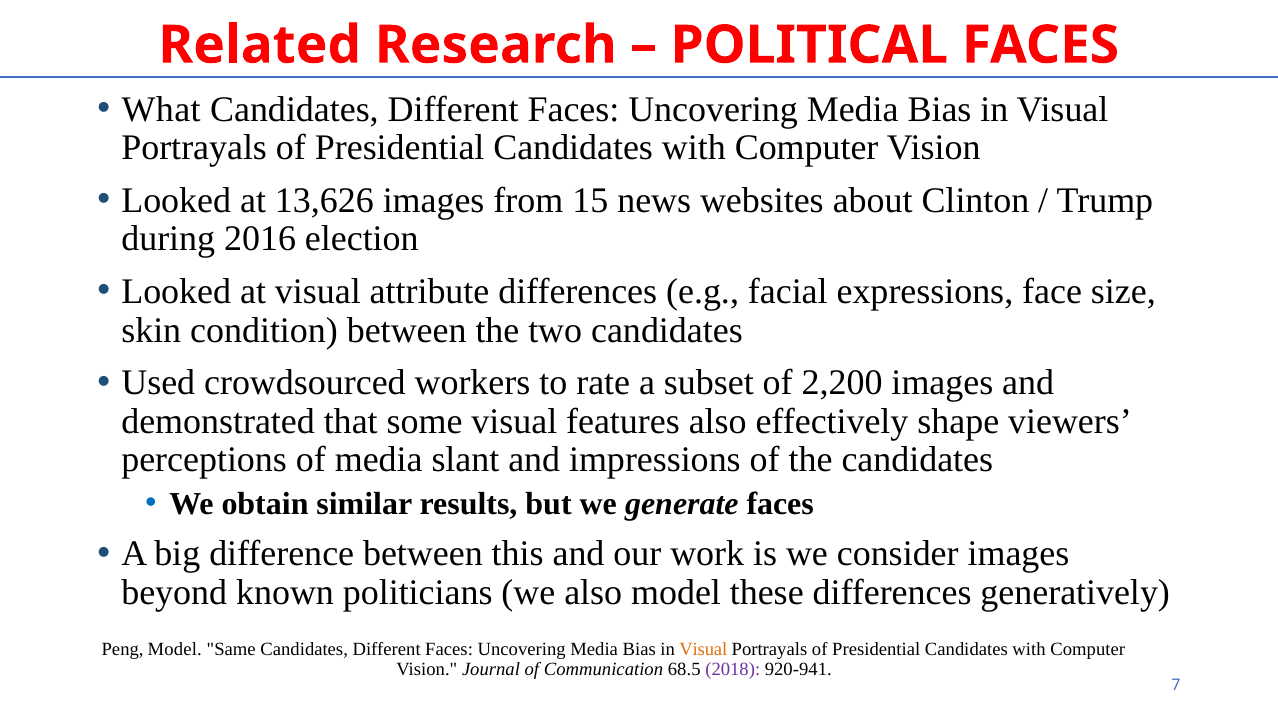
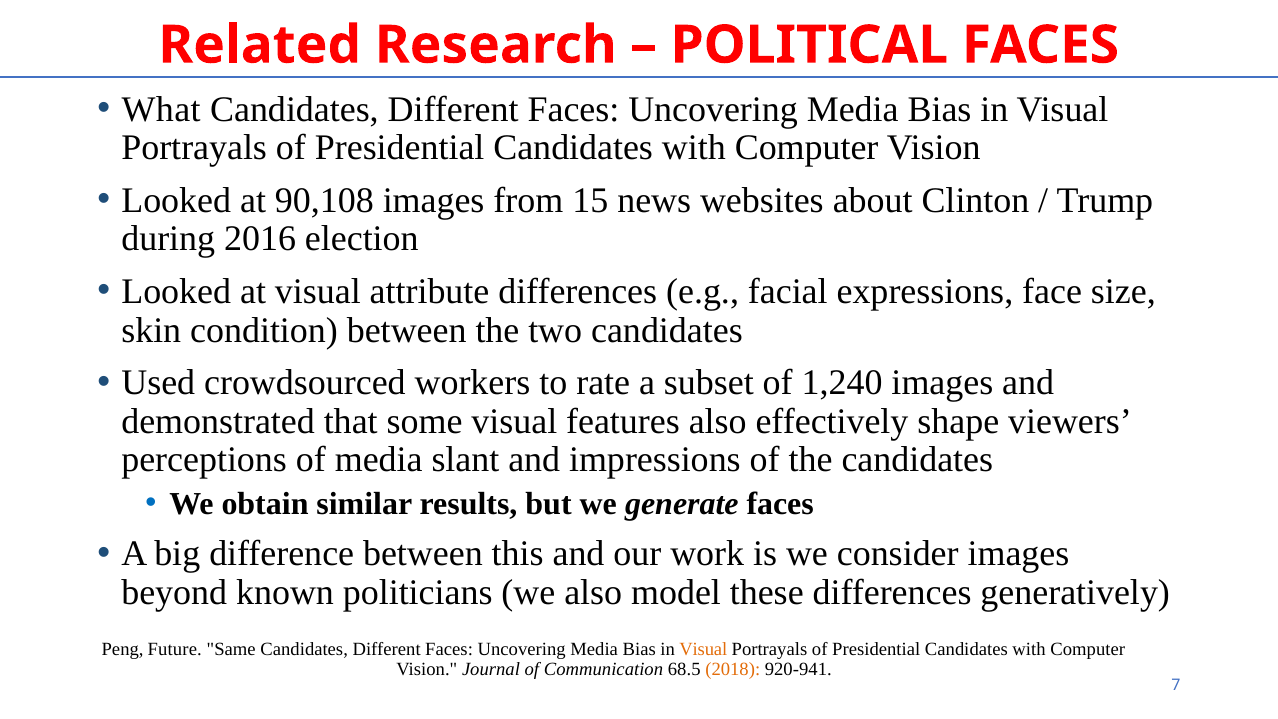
13,626: 13,626 -> 90,108
2,200: 2,200 -> 1,240
Peng Model: Model -> Future
2018 colour: purple -> orange
